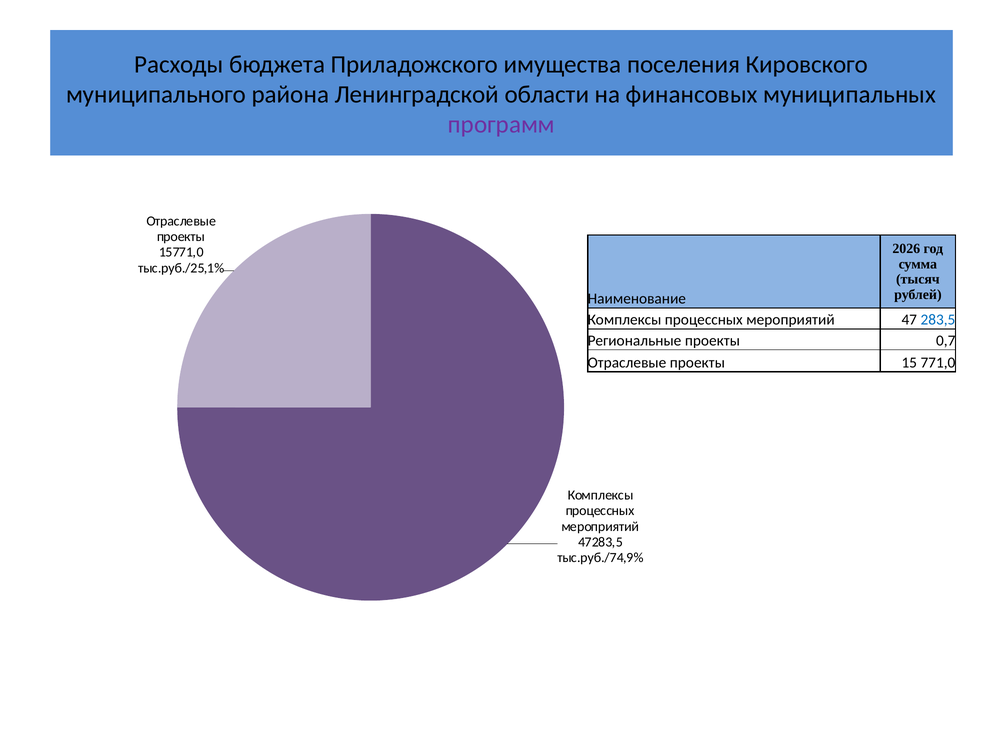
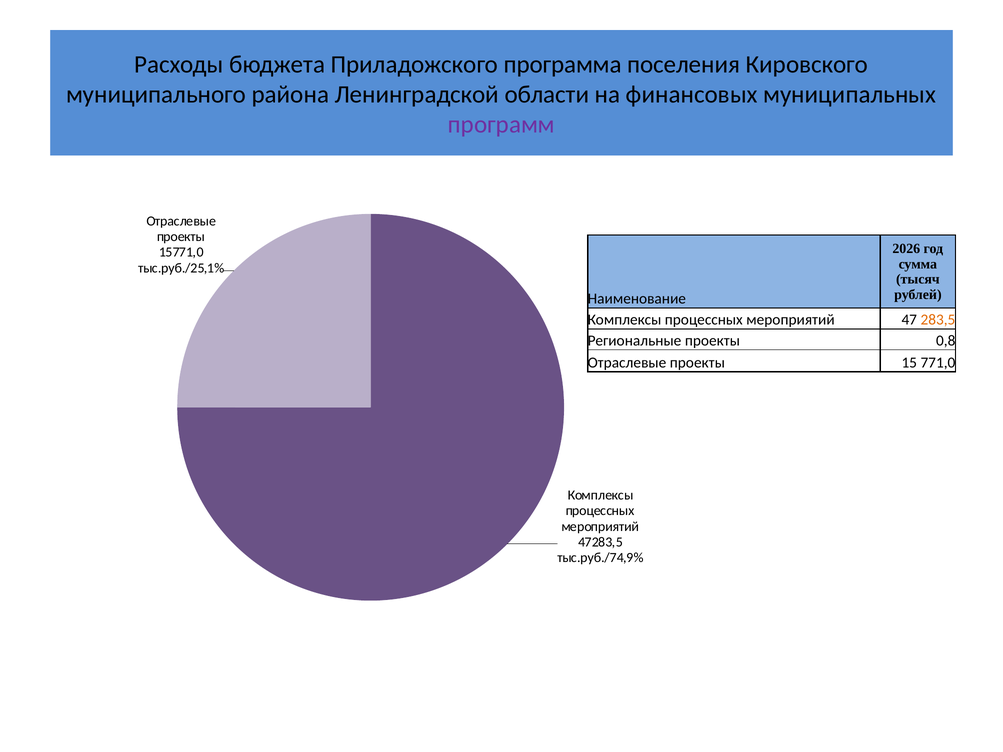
имущества: имущества -> программа
283,5 colour: blue -> orange
0,7: 0,7 -> 0,8
